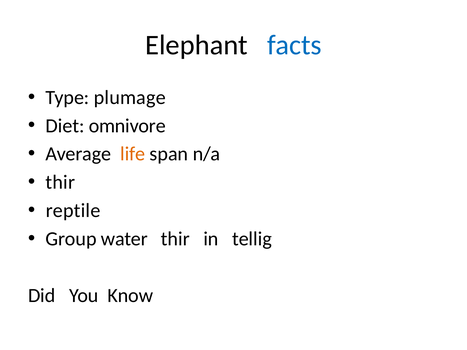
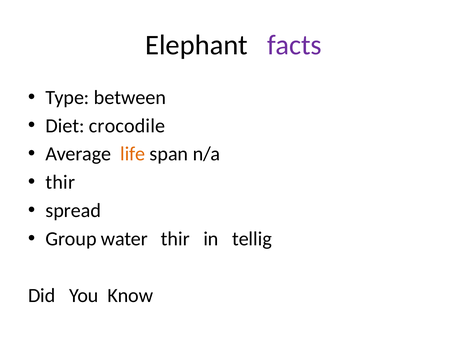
facts colour: blue -> purple
plumage: plumage -> between
omnivore: omnivore -> crocodile
reptile: reptile -> spread
